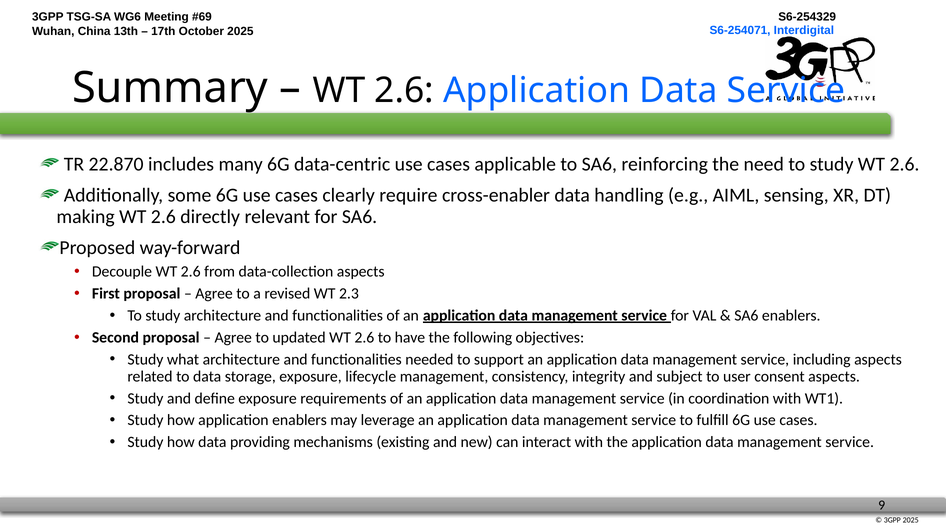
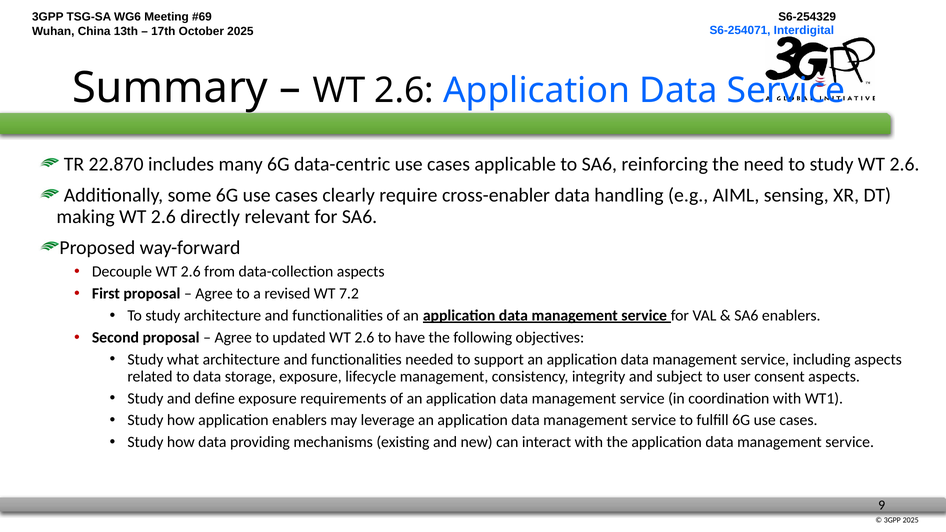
2.3: 2.3 -> 7.2
